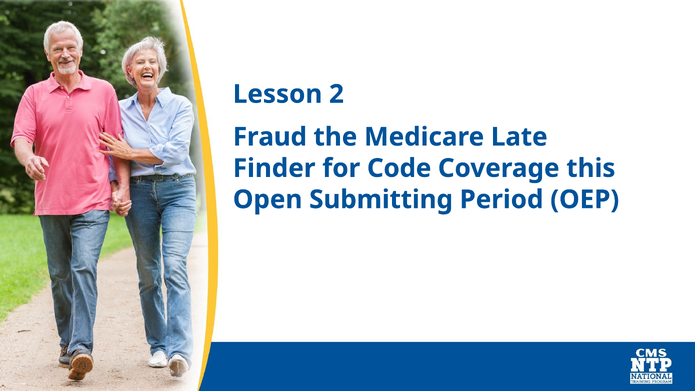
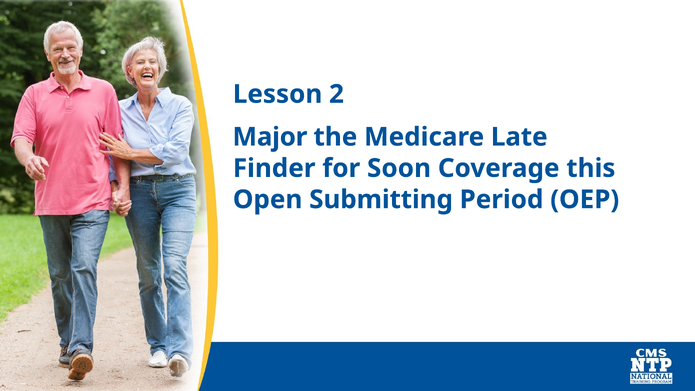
Fraud: Fraud -> Major
Code: Code -> Soon
